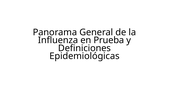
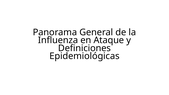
Prueba: Prueba -> Ataque
